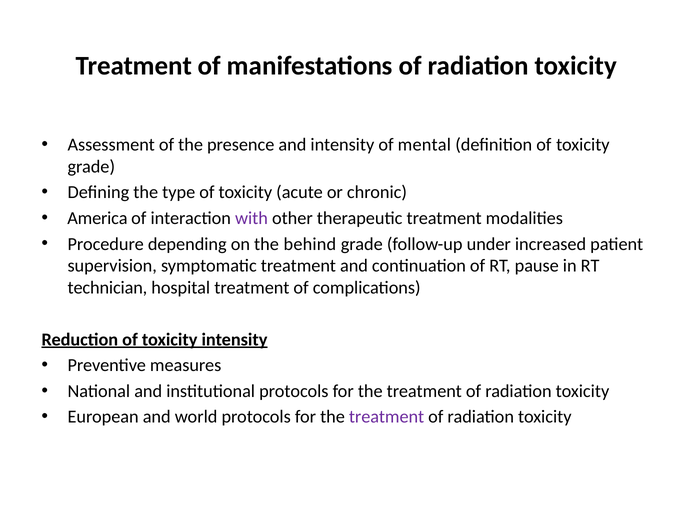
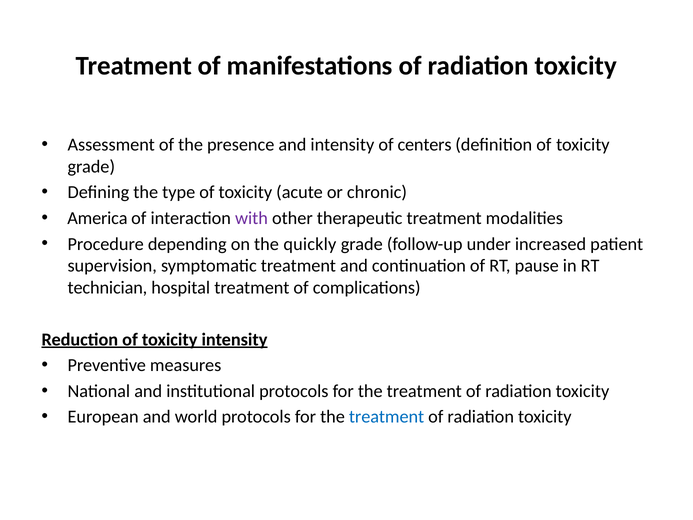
mental: mental -> centers
behind: behind -> quickly
treatment at (387, 417) colour: purple -> blue
